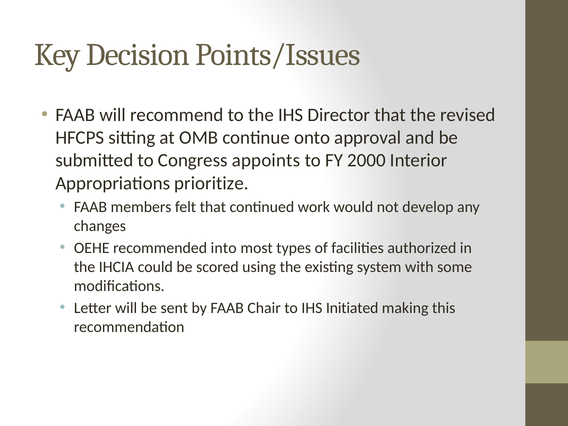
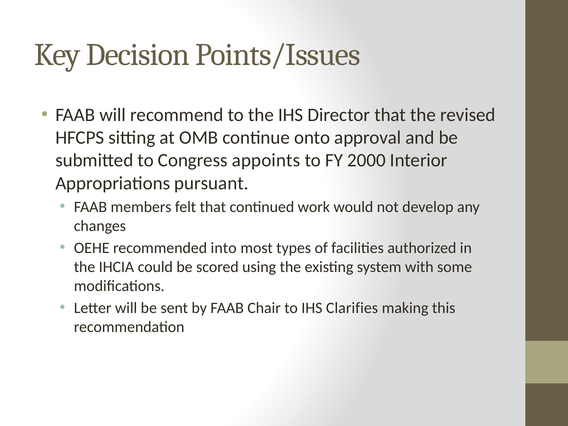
prioritize: prioritize -> pursuant
Initiated: Initiated -> Clarifies
